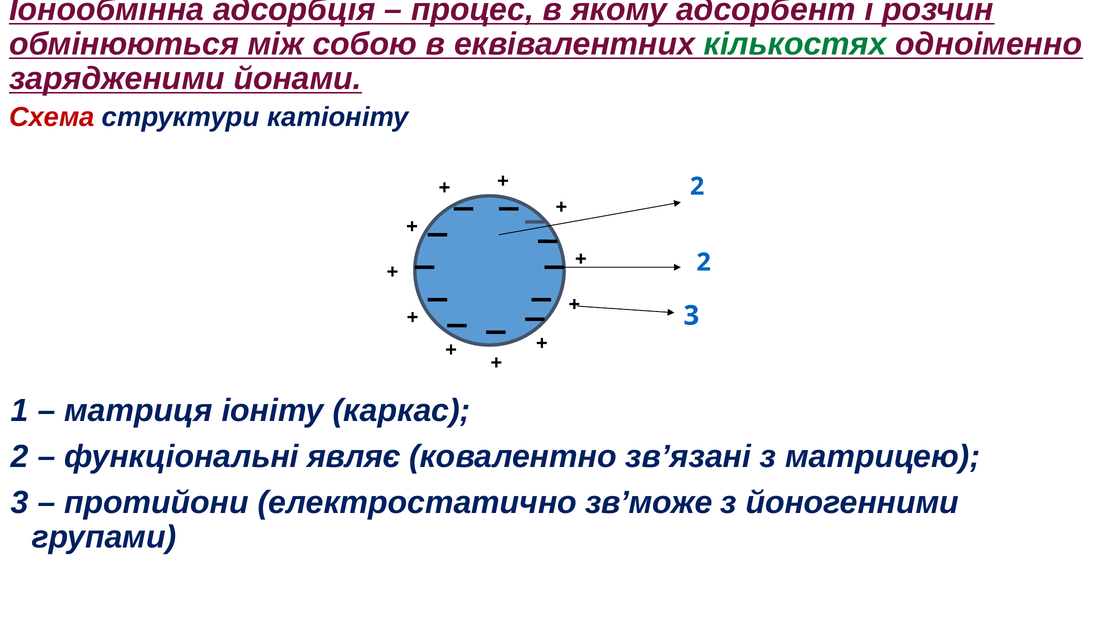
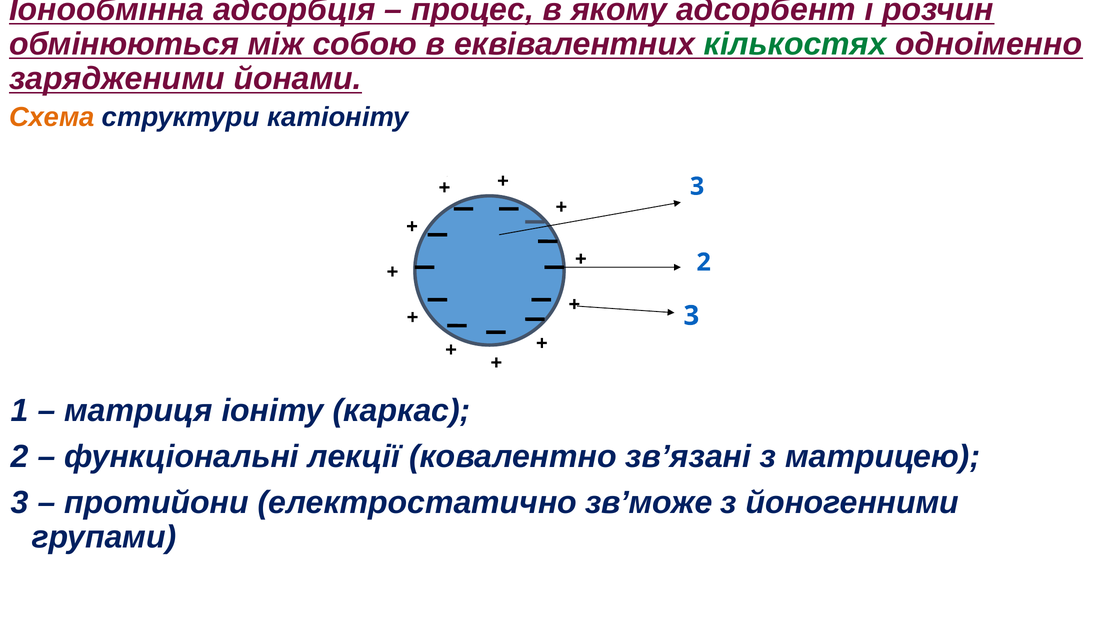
Схема colour: red -> orange
2 at (697, 186): 2 -> 3
являє: являє -> лекції
